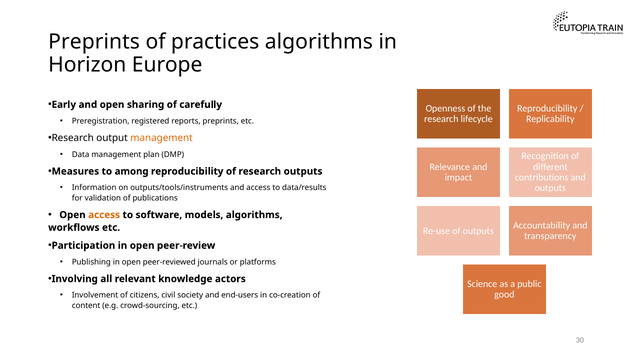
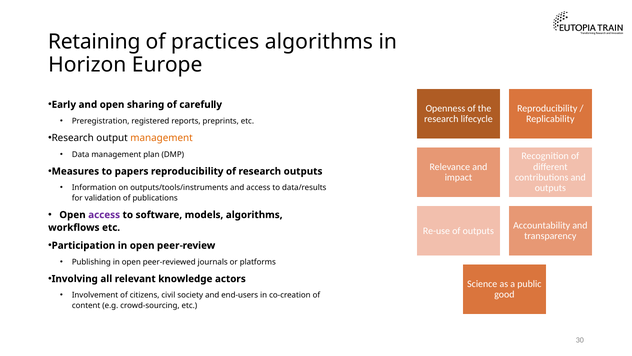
Preprints at (94, 42): Preprints -> Retaining
among: among -> papers
access at (104, 215) colour: orange -> purple
